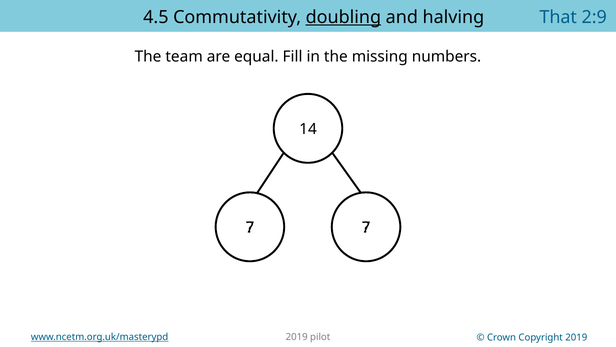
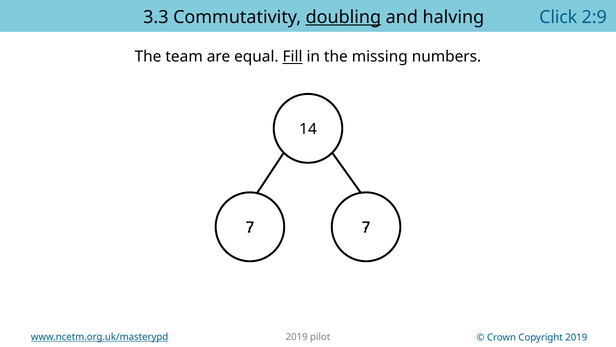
4.5: 4.5 -> 3.3
That: That -> Click
Fill underline: none -> present
